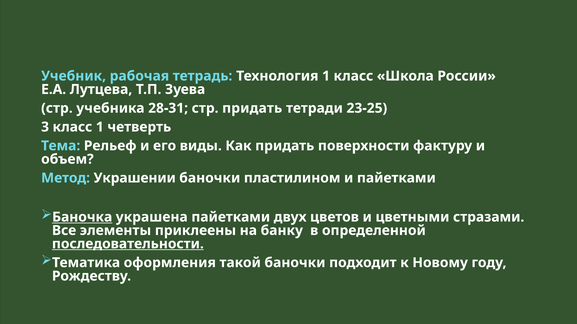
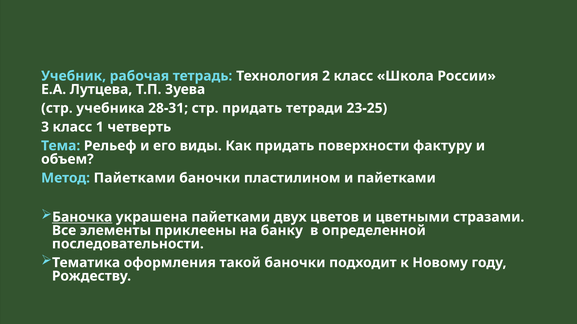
Технология 1: 1 -> 2
Метод Украшении: Украшении -> Пайетками
последовательности underline: present -> none
